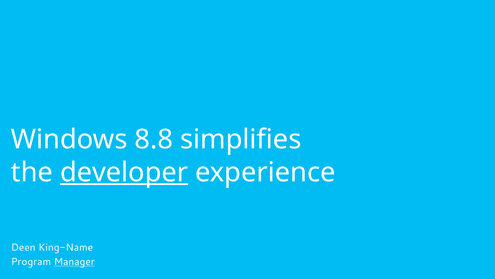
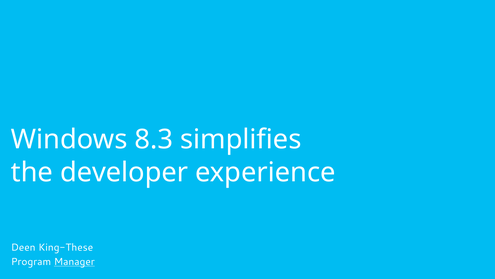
8.8: 8.8 -> 8.3
developer underline: present -> none
King-Name: King-Name -> King-These
